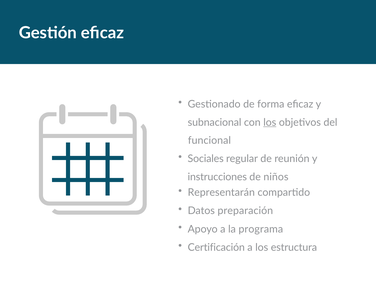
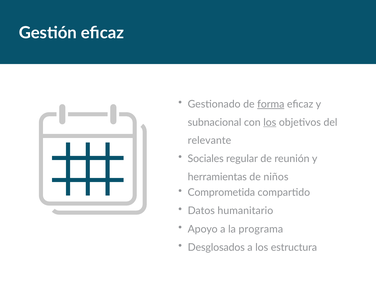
forma underline: none -> present
funcional: funcional -> relevante
instrucciones: instrucciones -> herramientas
Representarán: Representarán -> Comprometida
preparación: preparación -> humanitario
Certificación: Certificación -> Desglosados
